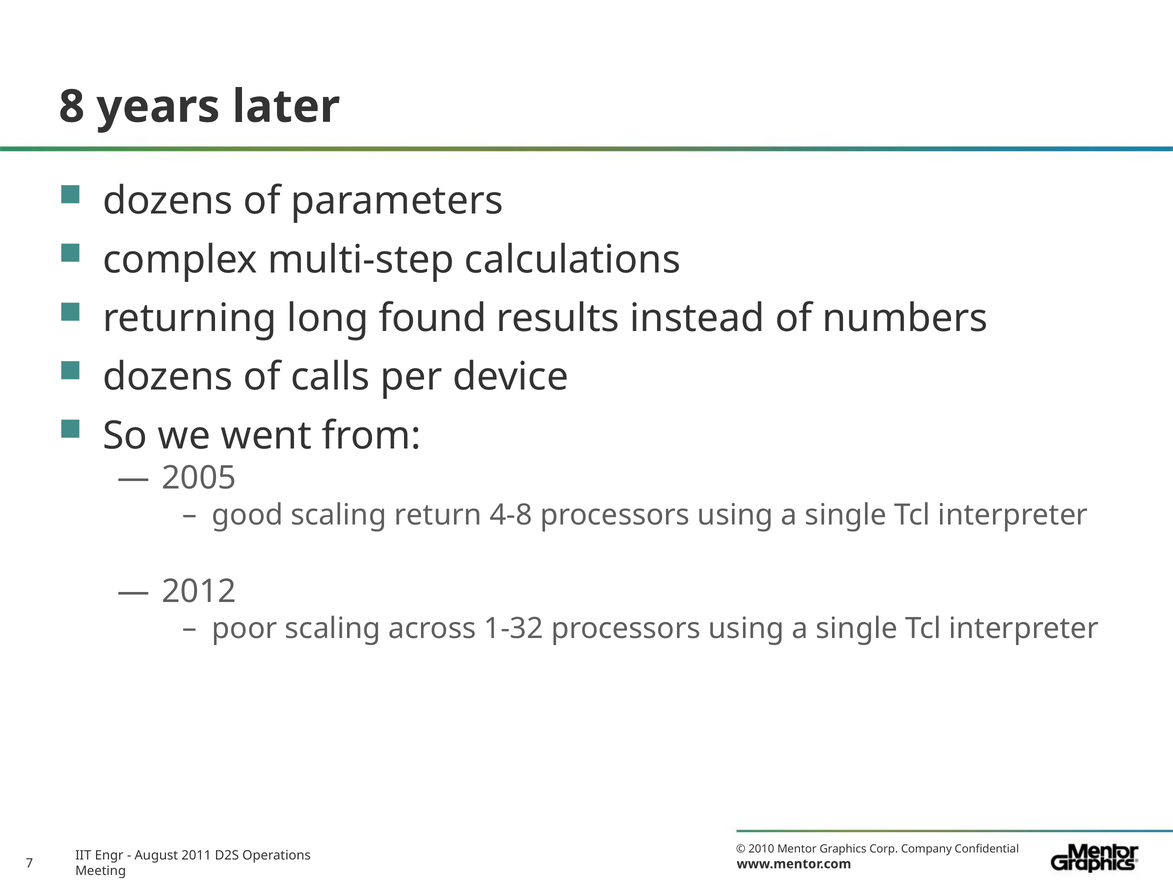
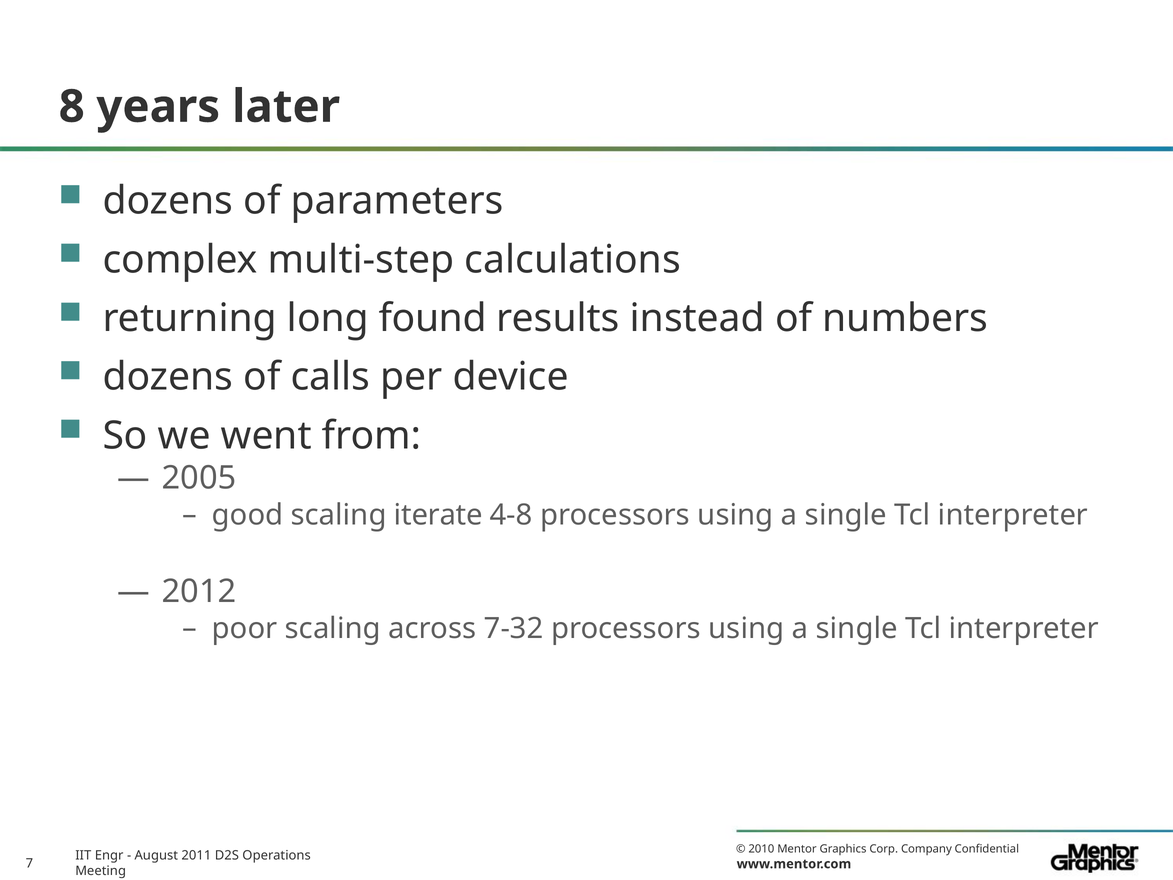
return: return -> iterate
1-32: 1-32 -> 7-32
